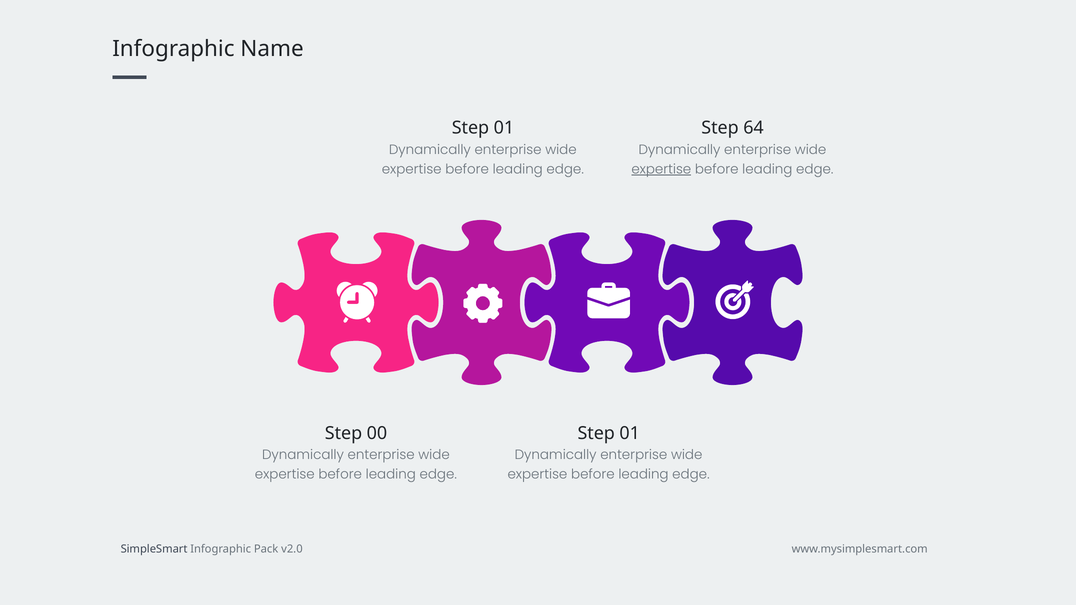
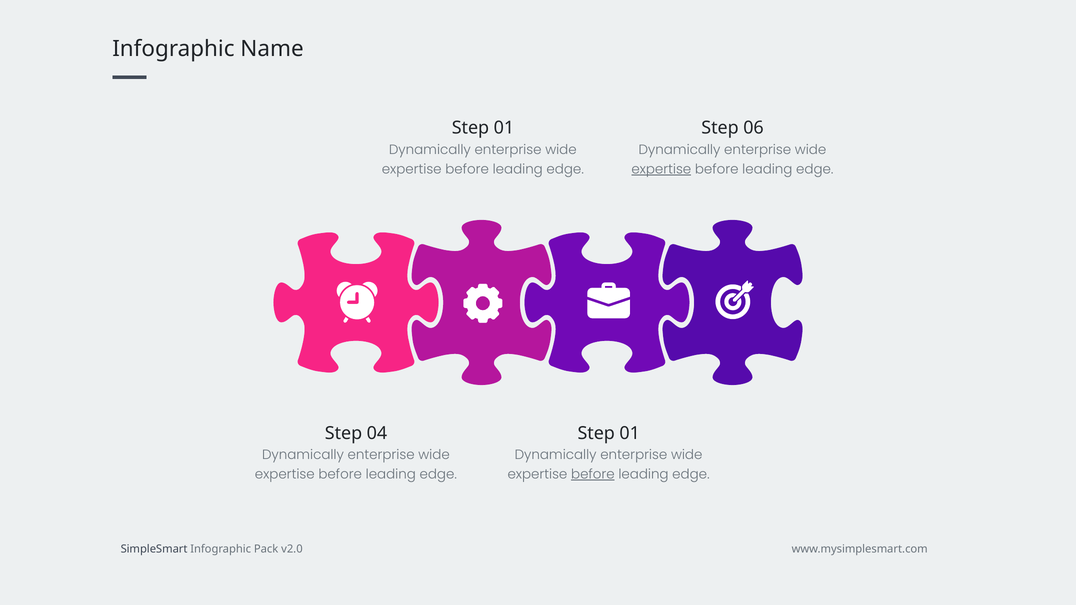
64: 64 -> 06
00: 00 -> 04
before at (593, 474) underline: none -> present
